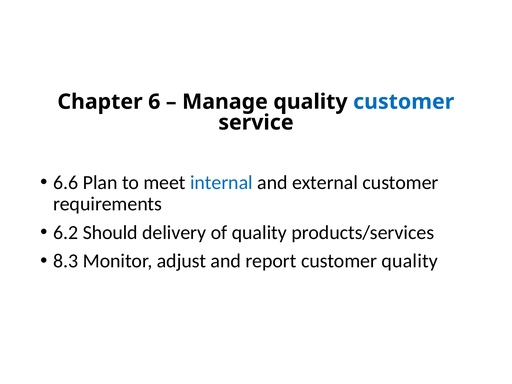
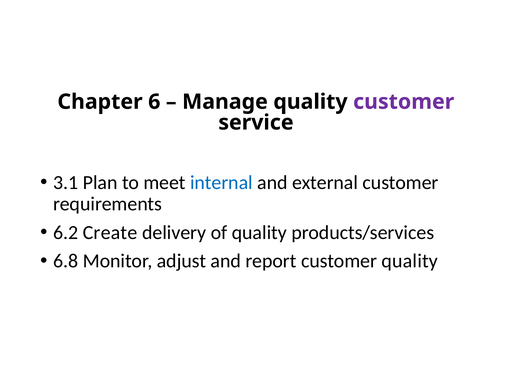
customer at (404, 102) colour: blue -> purple
6.6: 6.6 -> 3.1
Should: Should -> Create
8.3: 8.3 -> 6.8
